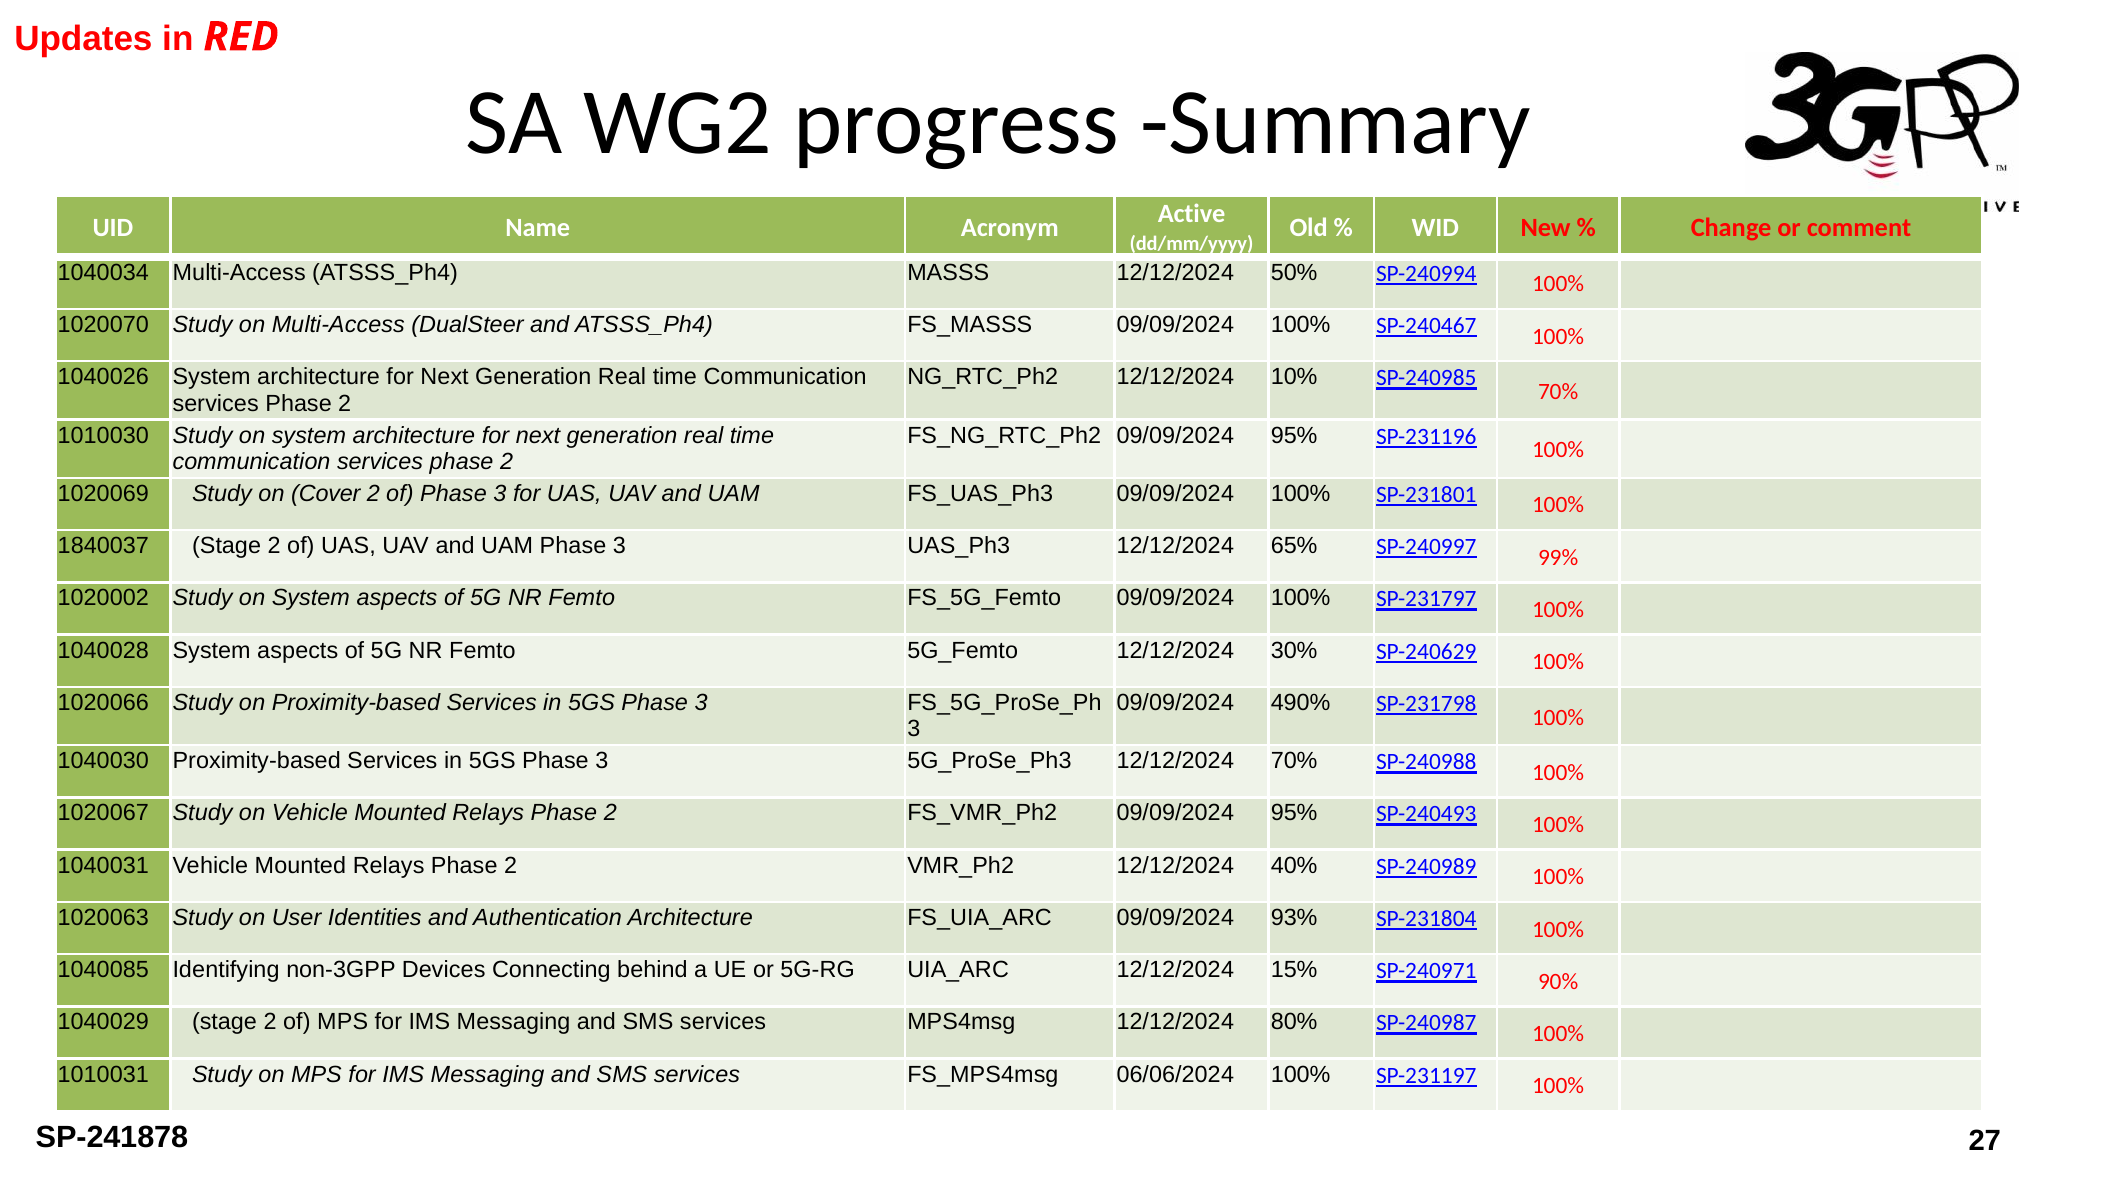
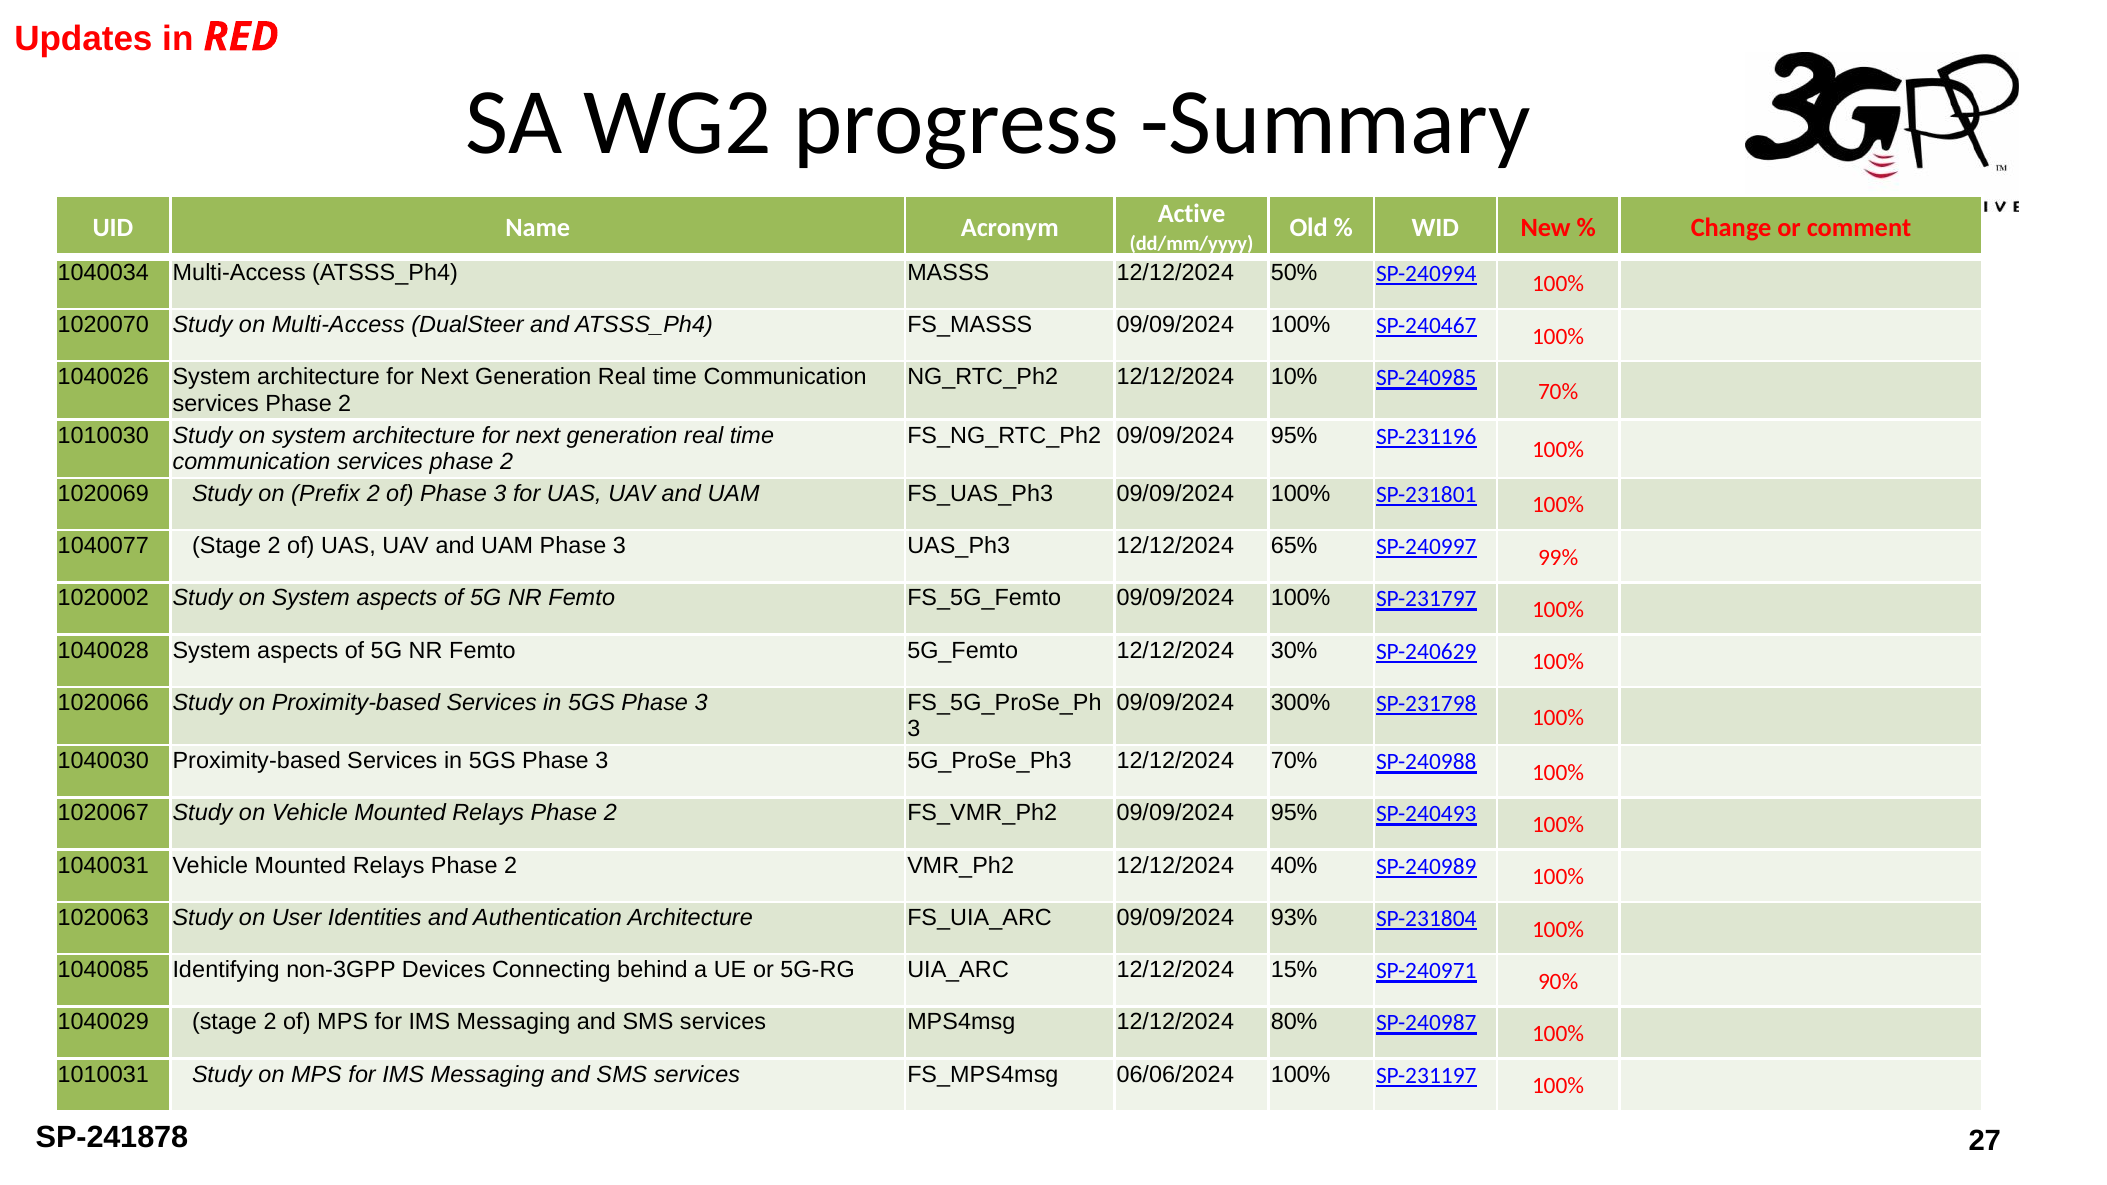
Cover: Cover -> Prefix
1840037: 1840037 -> 1040077
490%: 490% -> 300%
